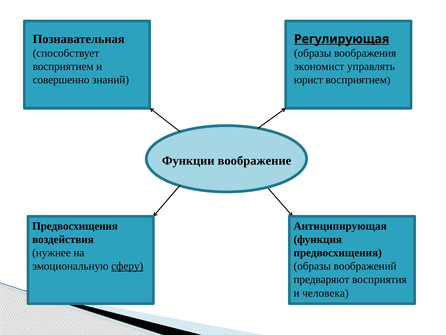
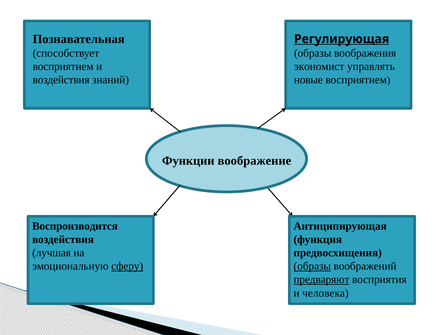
совершенно at (61, 80): совершенно -> воздействия
юрист: юрист -> новые
Предвосхищения at (75, 226): Предвосхищения -> Воспроизводится
нужнее: нужнее -> лучшая
образы at (312, 266) underline: none -> present
предваряют underline: none -> present
